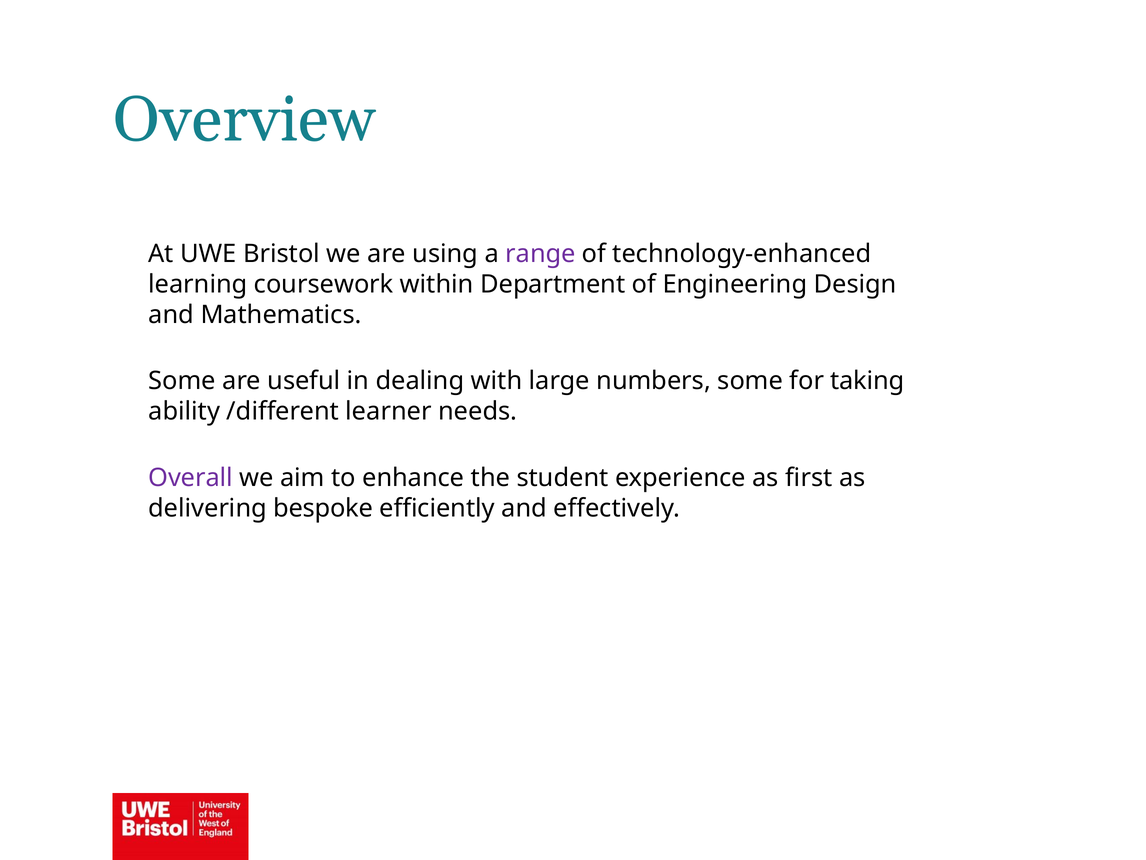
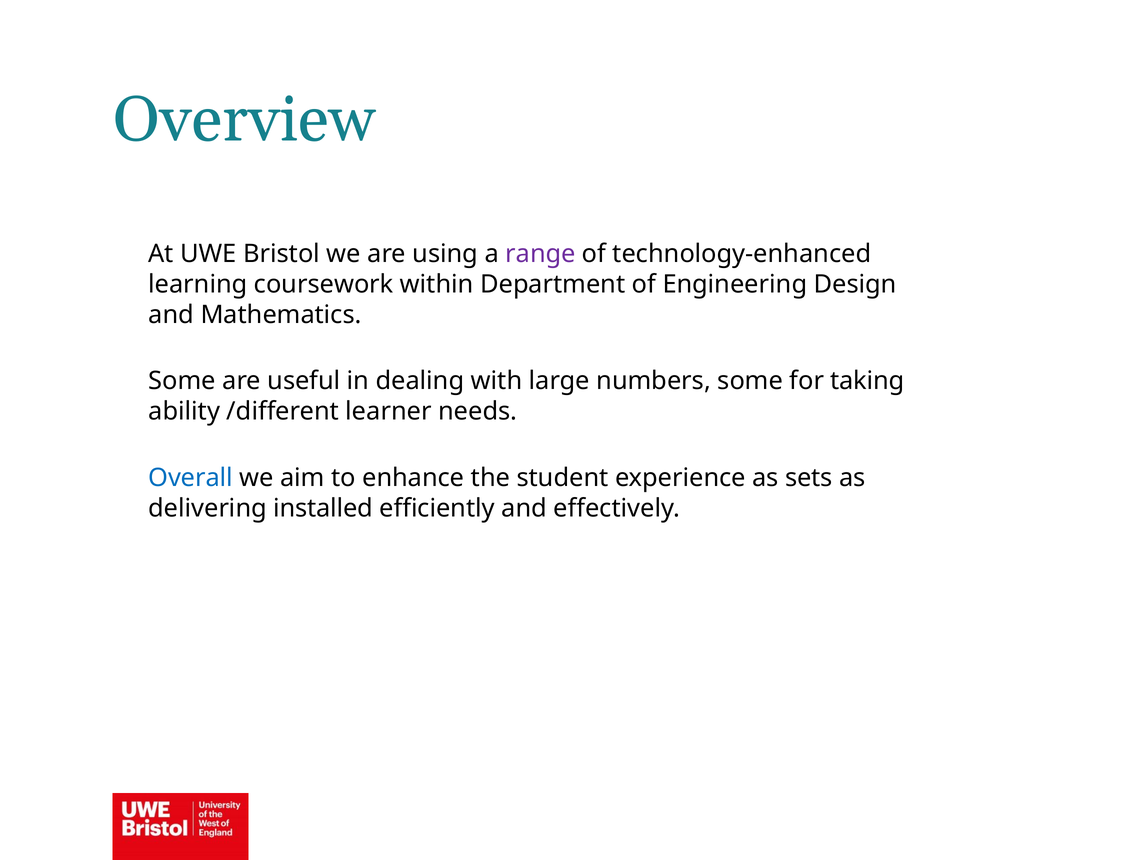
Overall colour: purple -> blue
first: first -> sets
bespoke: bespoke -> installed
